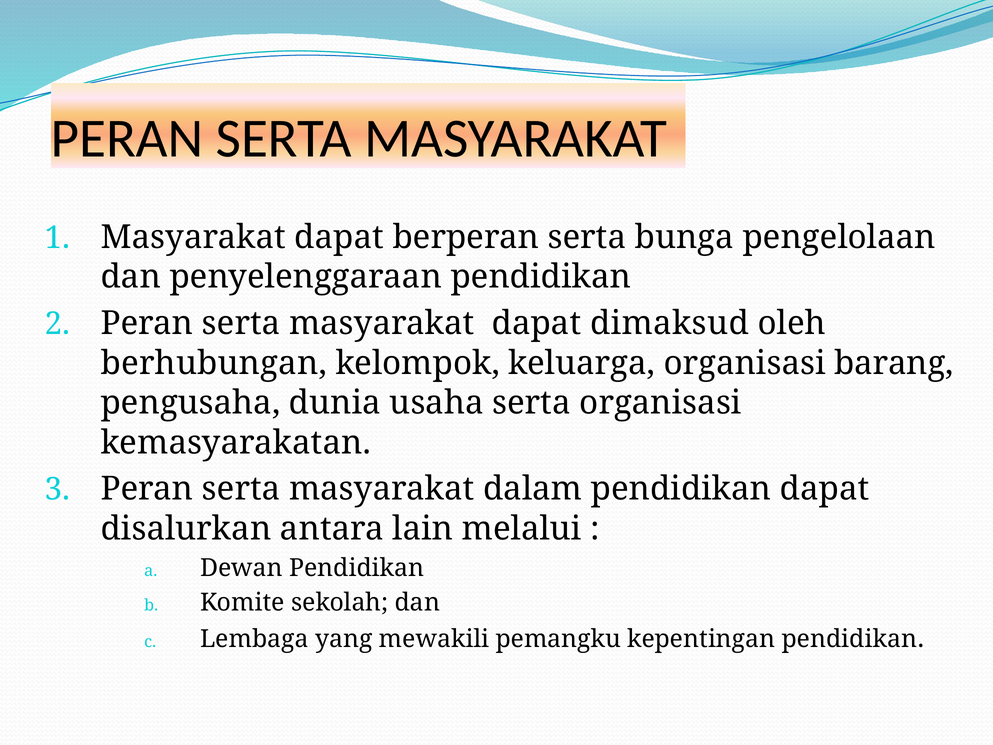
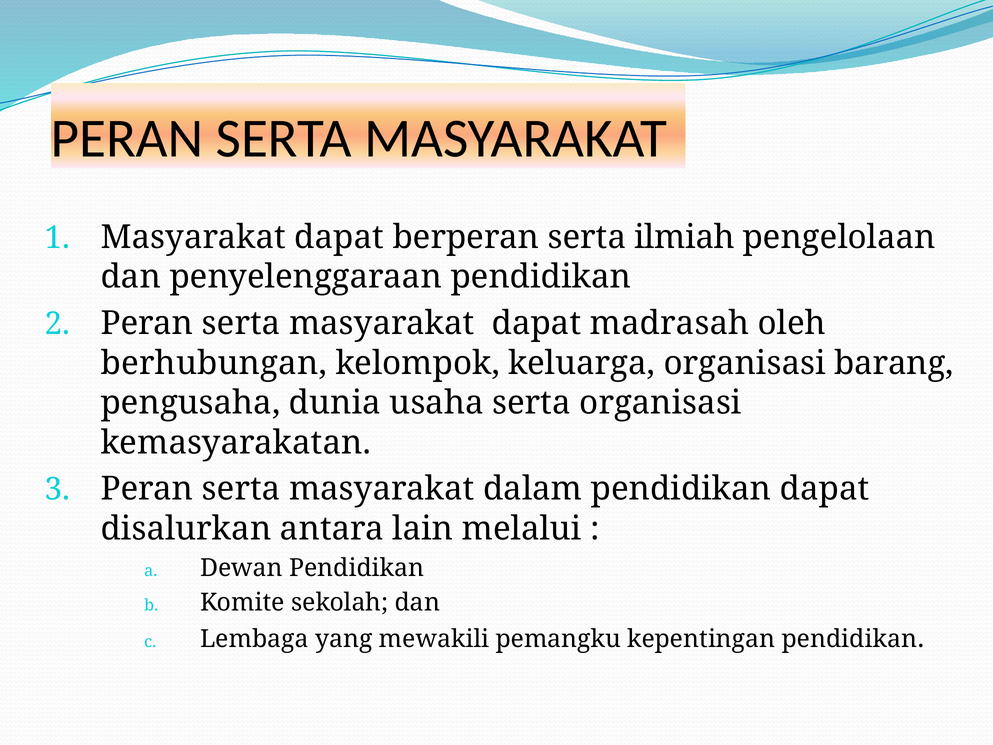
bunga: bunga -> ilmiah
dimaksud: dimaksud -> madrasah
